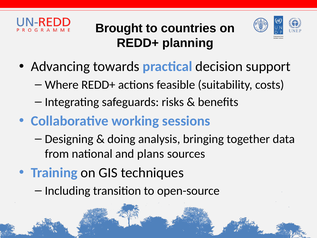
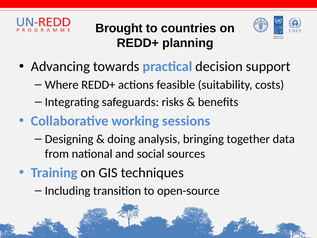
plans: plans -> social
